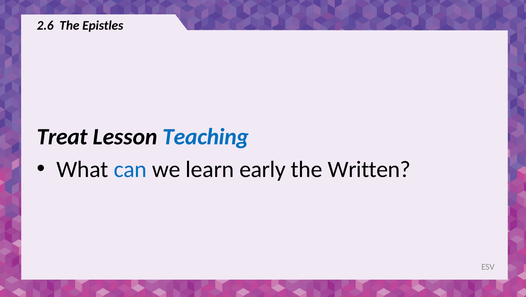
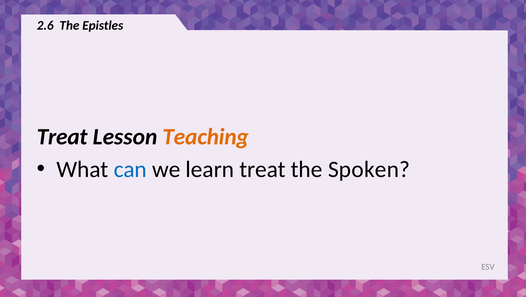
Teaching colour: blue -> orange
learn early: early -> treat
Written: Written -> Spoken
